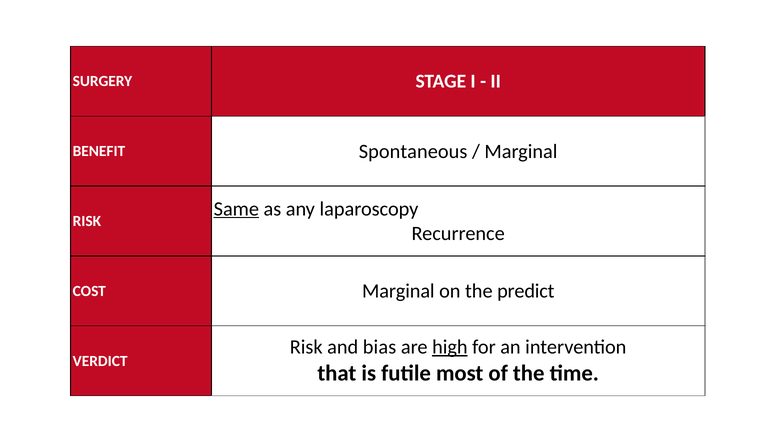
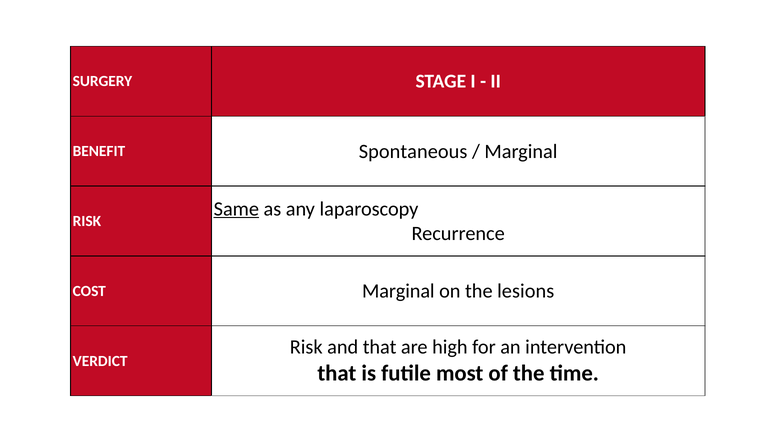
predict: predict -> lesions
and bias: bias -> that
high underline: present -> none
